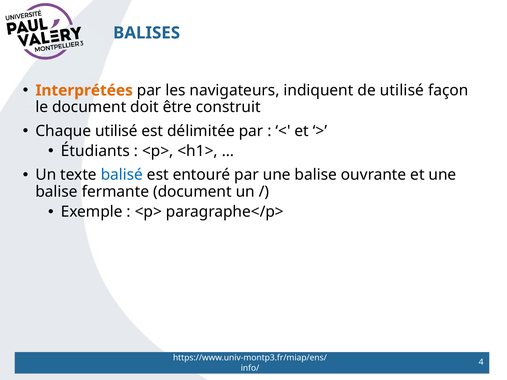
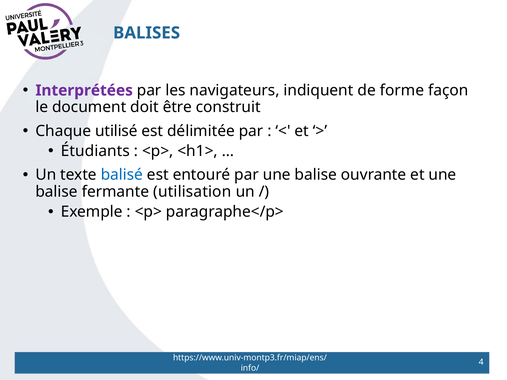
Interprétées colour: orange -> purple
de utilisé: utilisé -> forme
fermante document: document -> utilisation
